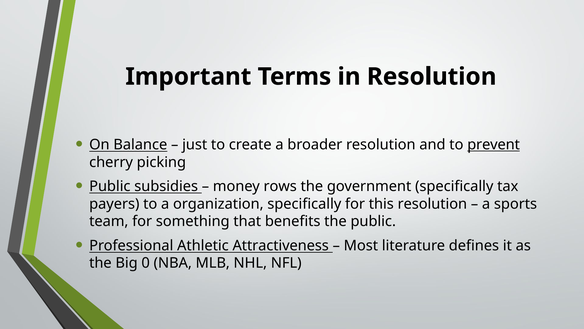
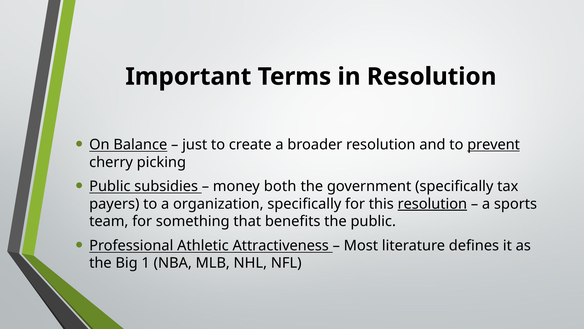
rows: rows -> both
resolution at (432, 204) underline: none -> present
0: 0 -> 1
